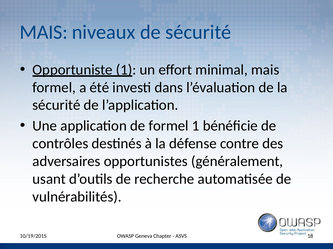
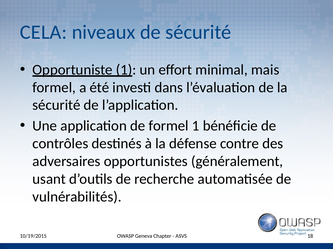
MAIS at (44, 32): MAIS -> CELA
